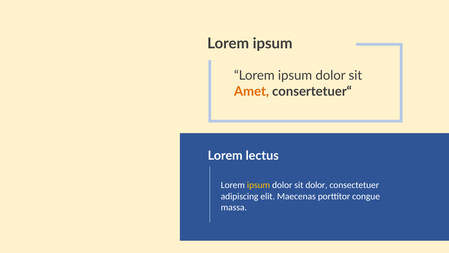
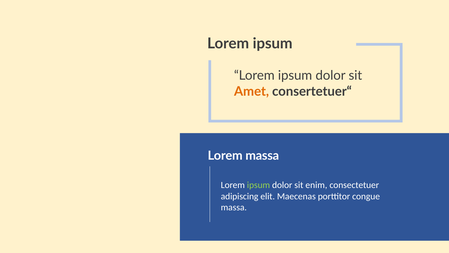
Lorem lectus: lectus -> massa
ipsum at (259, 185) colour: yellow -> light green
sit dolor: dolor -> enim
